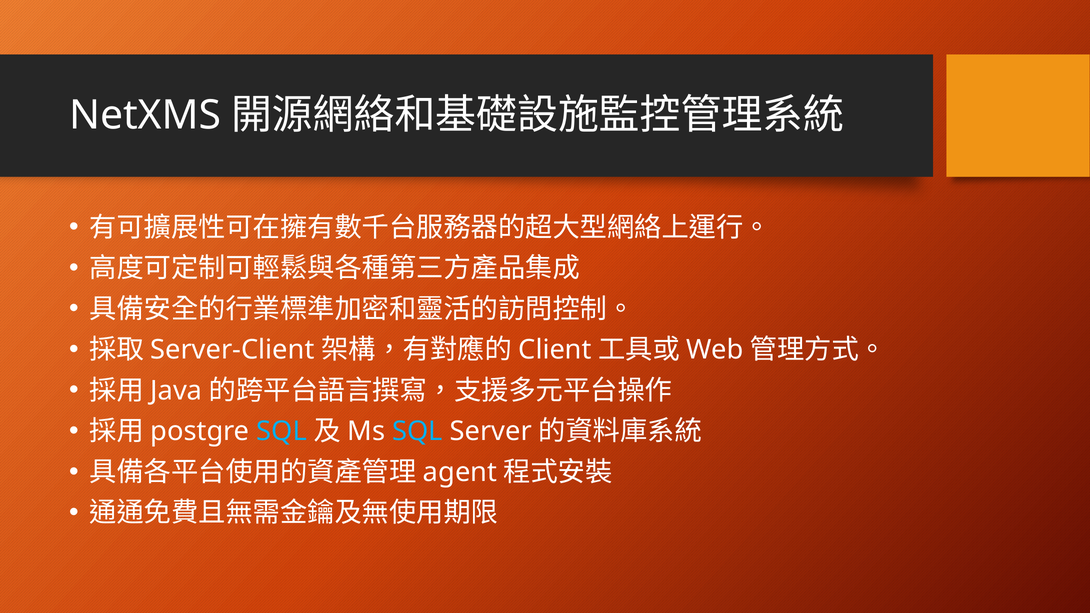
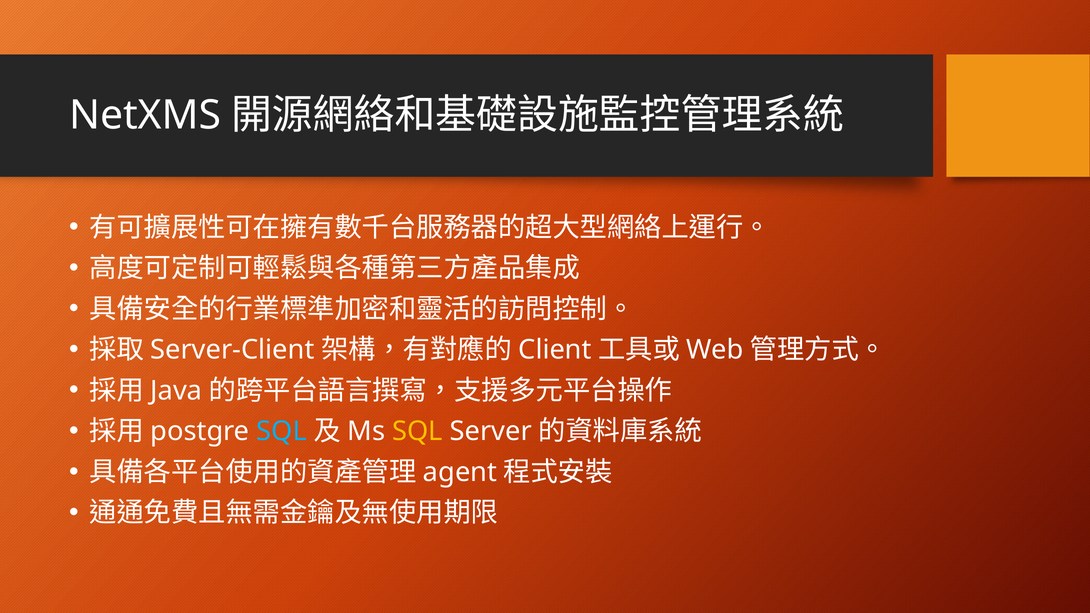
SQL at (417, 431) colour: light blue -> yellow
